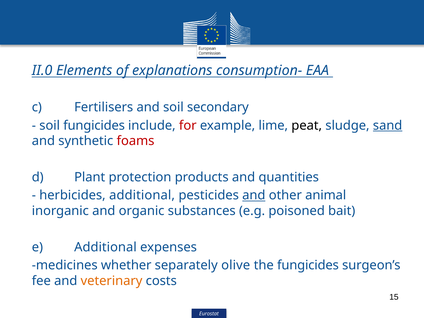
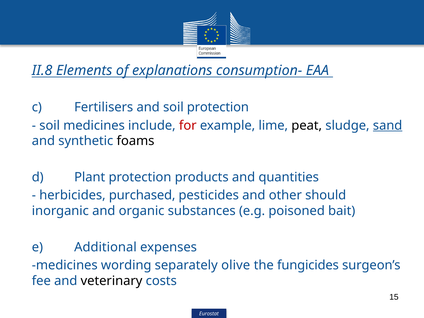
II.0: II.0 -> II.8
soil secondary: secondary -> protection
soil fungicides: fungicides -> medicines
foams colour: red -> black
herbicides additional: additional -> purchased
and at (254, 195) underline: present -> none
animal: animal -> should
whether: whether -> wording
veterinary colour: orange -> black
